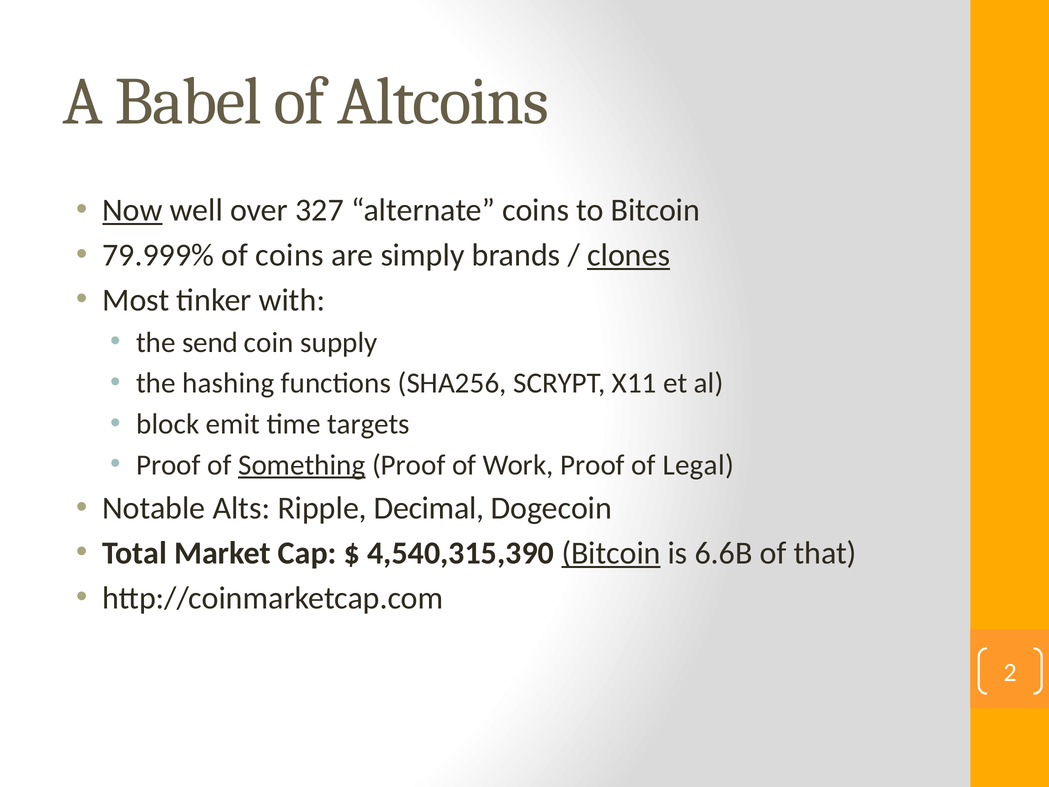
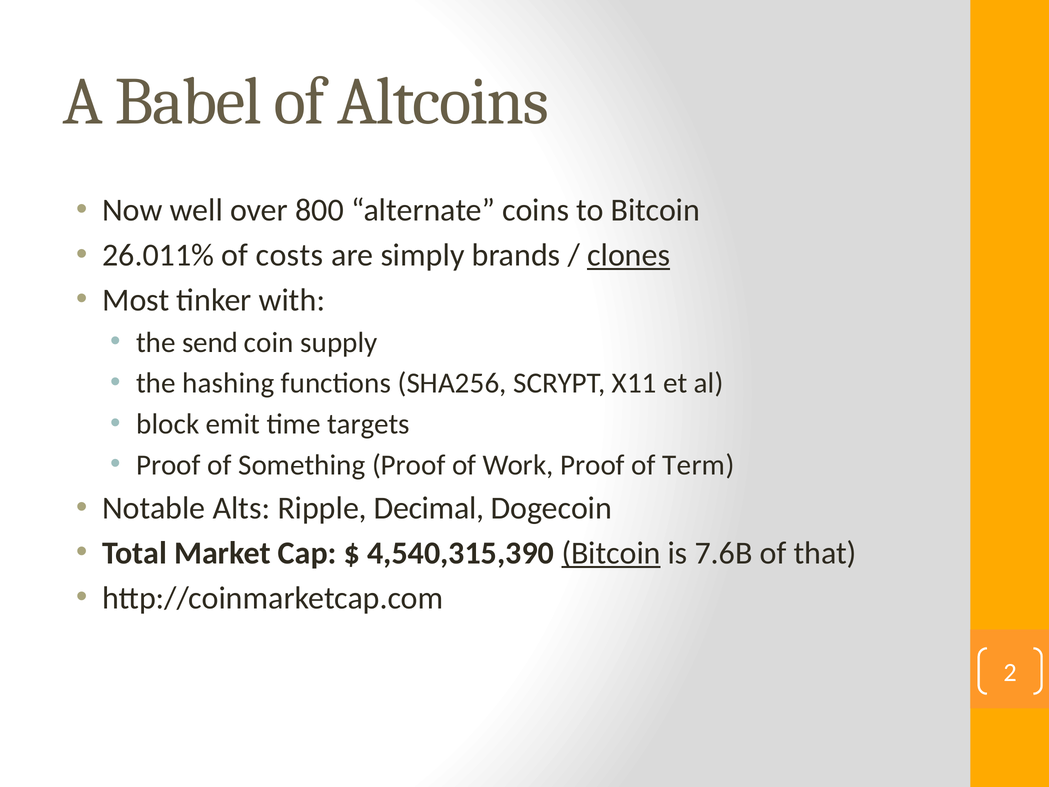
Now underline: present -> none
327: 327 -> 800
79.999%: 79.999% -> 26.011%
of coins: coins -> costs
Something underline: present -> none
Legal: Legal -> Term
6.6B: 6.6B -> 7.6B
